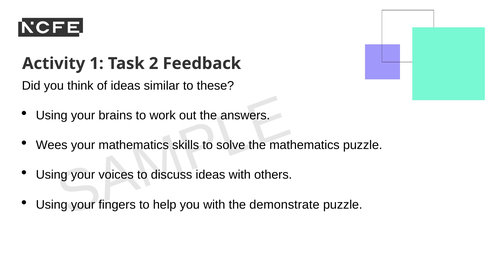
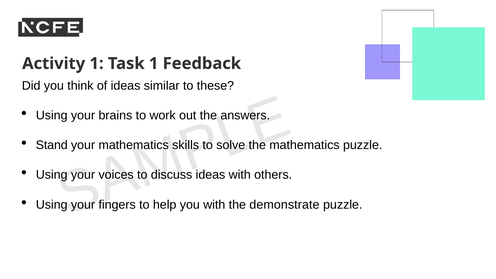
Task 2: 2 -> 1
Wees: Wees -> Stand
